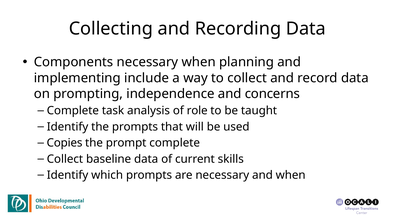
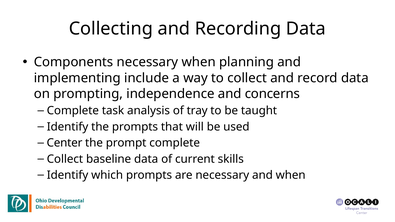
role: role -> tray
Copies: Copies -> Center
